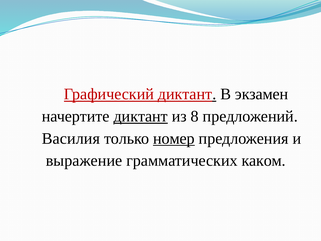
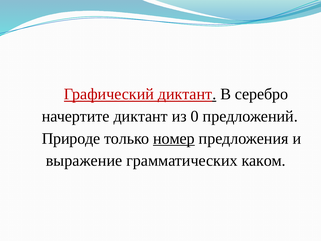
экзамен: экзамен -> серебро
диктант at (141, 116) underline: present -> none
8: 8 -> 0
Василия: Василия -> Природе
